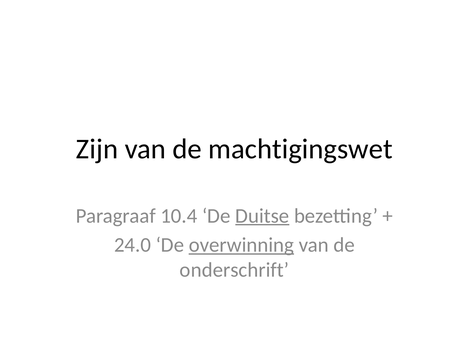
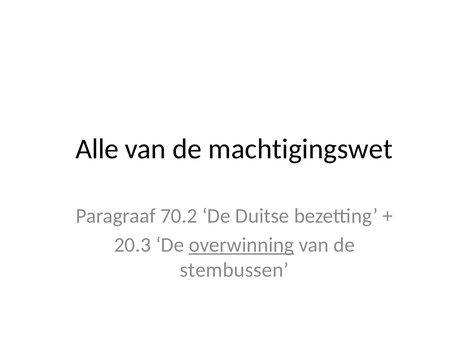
Zijn: Zijn -> Alle
10.4: 10.4 -> 70.2
Duitse underline: present -> none
24.0: 24.0 -> 20.3
onderschrift: onderschrift -> stembussen
